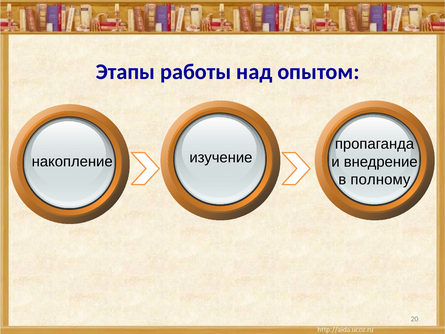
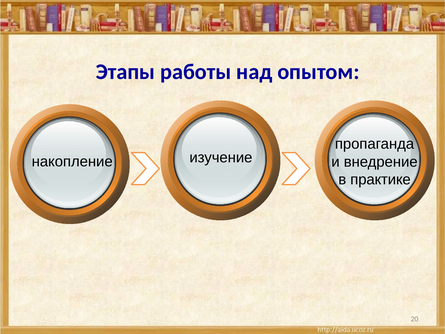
полному: полному -> практике
